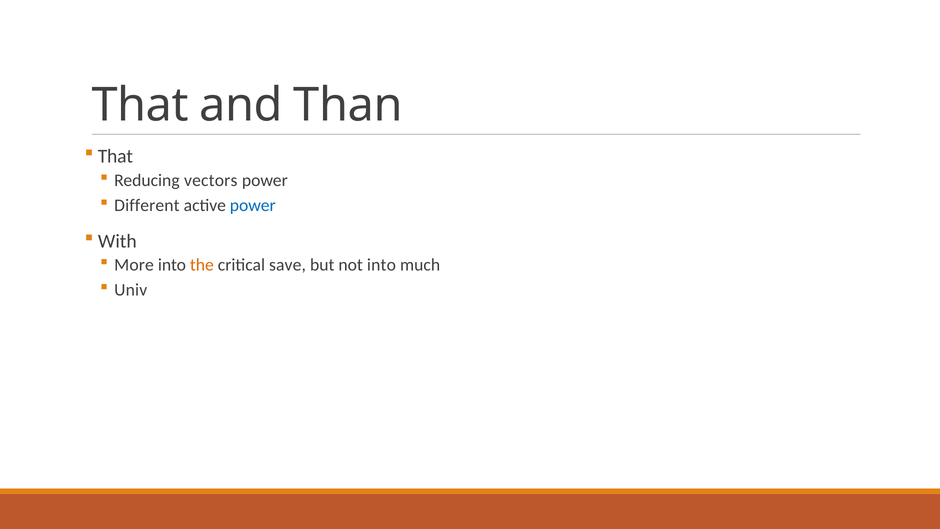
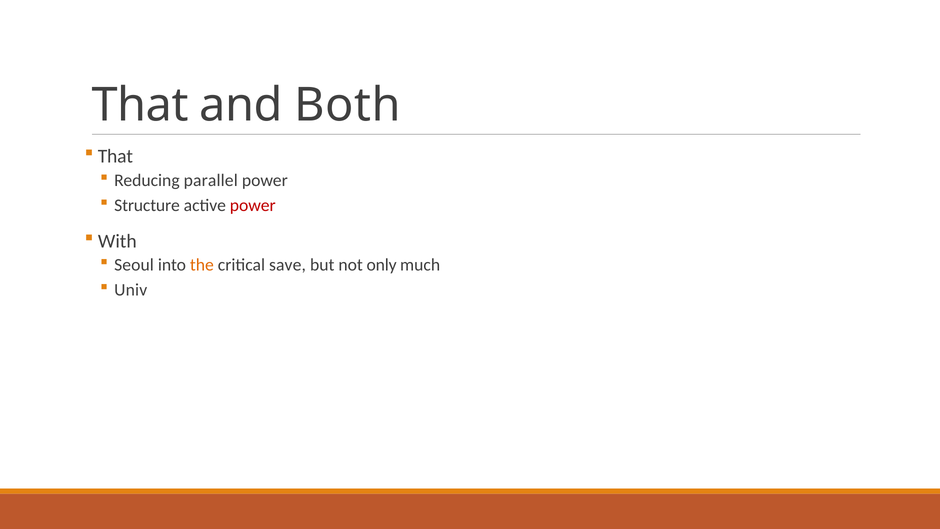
Than: Than -> Both
vectors: vectors -> parallel
Different: Different -> Structure
power at (253, 205) colour: blue -> red
More: More -> Seoul
not into: into -> only
